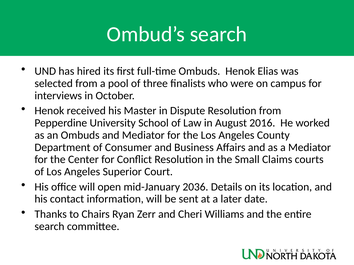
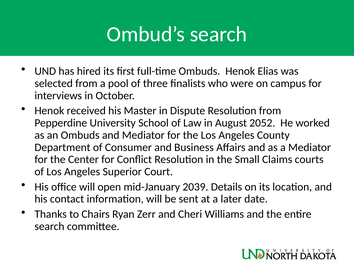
2016: 2016 -> 2052
2036: 2036 -> 2039
